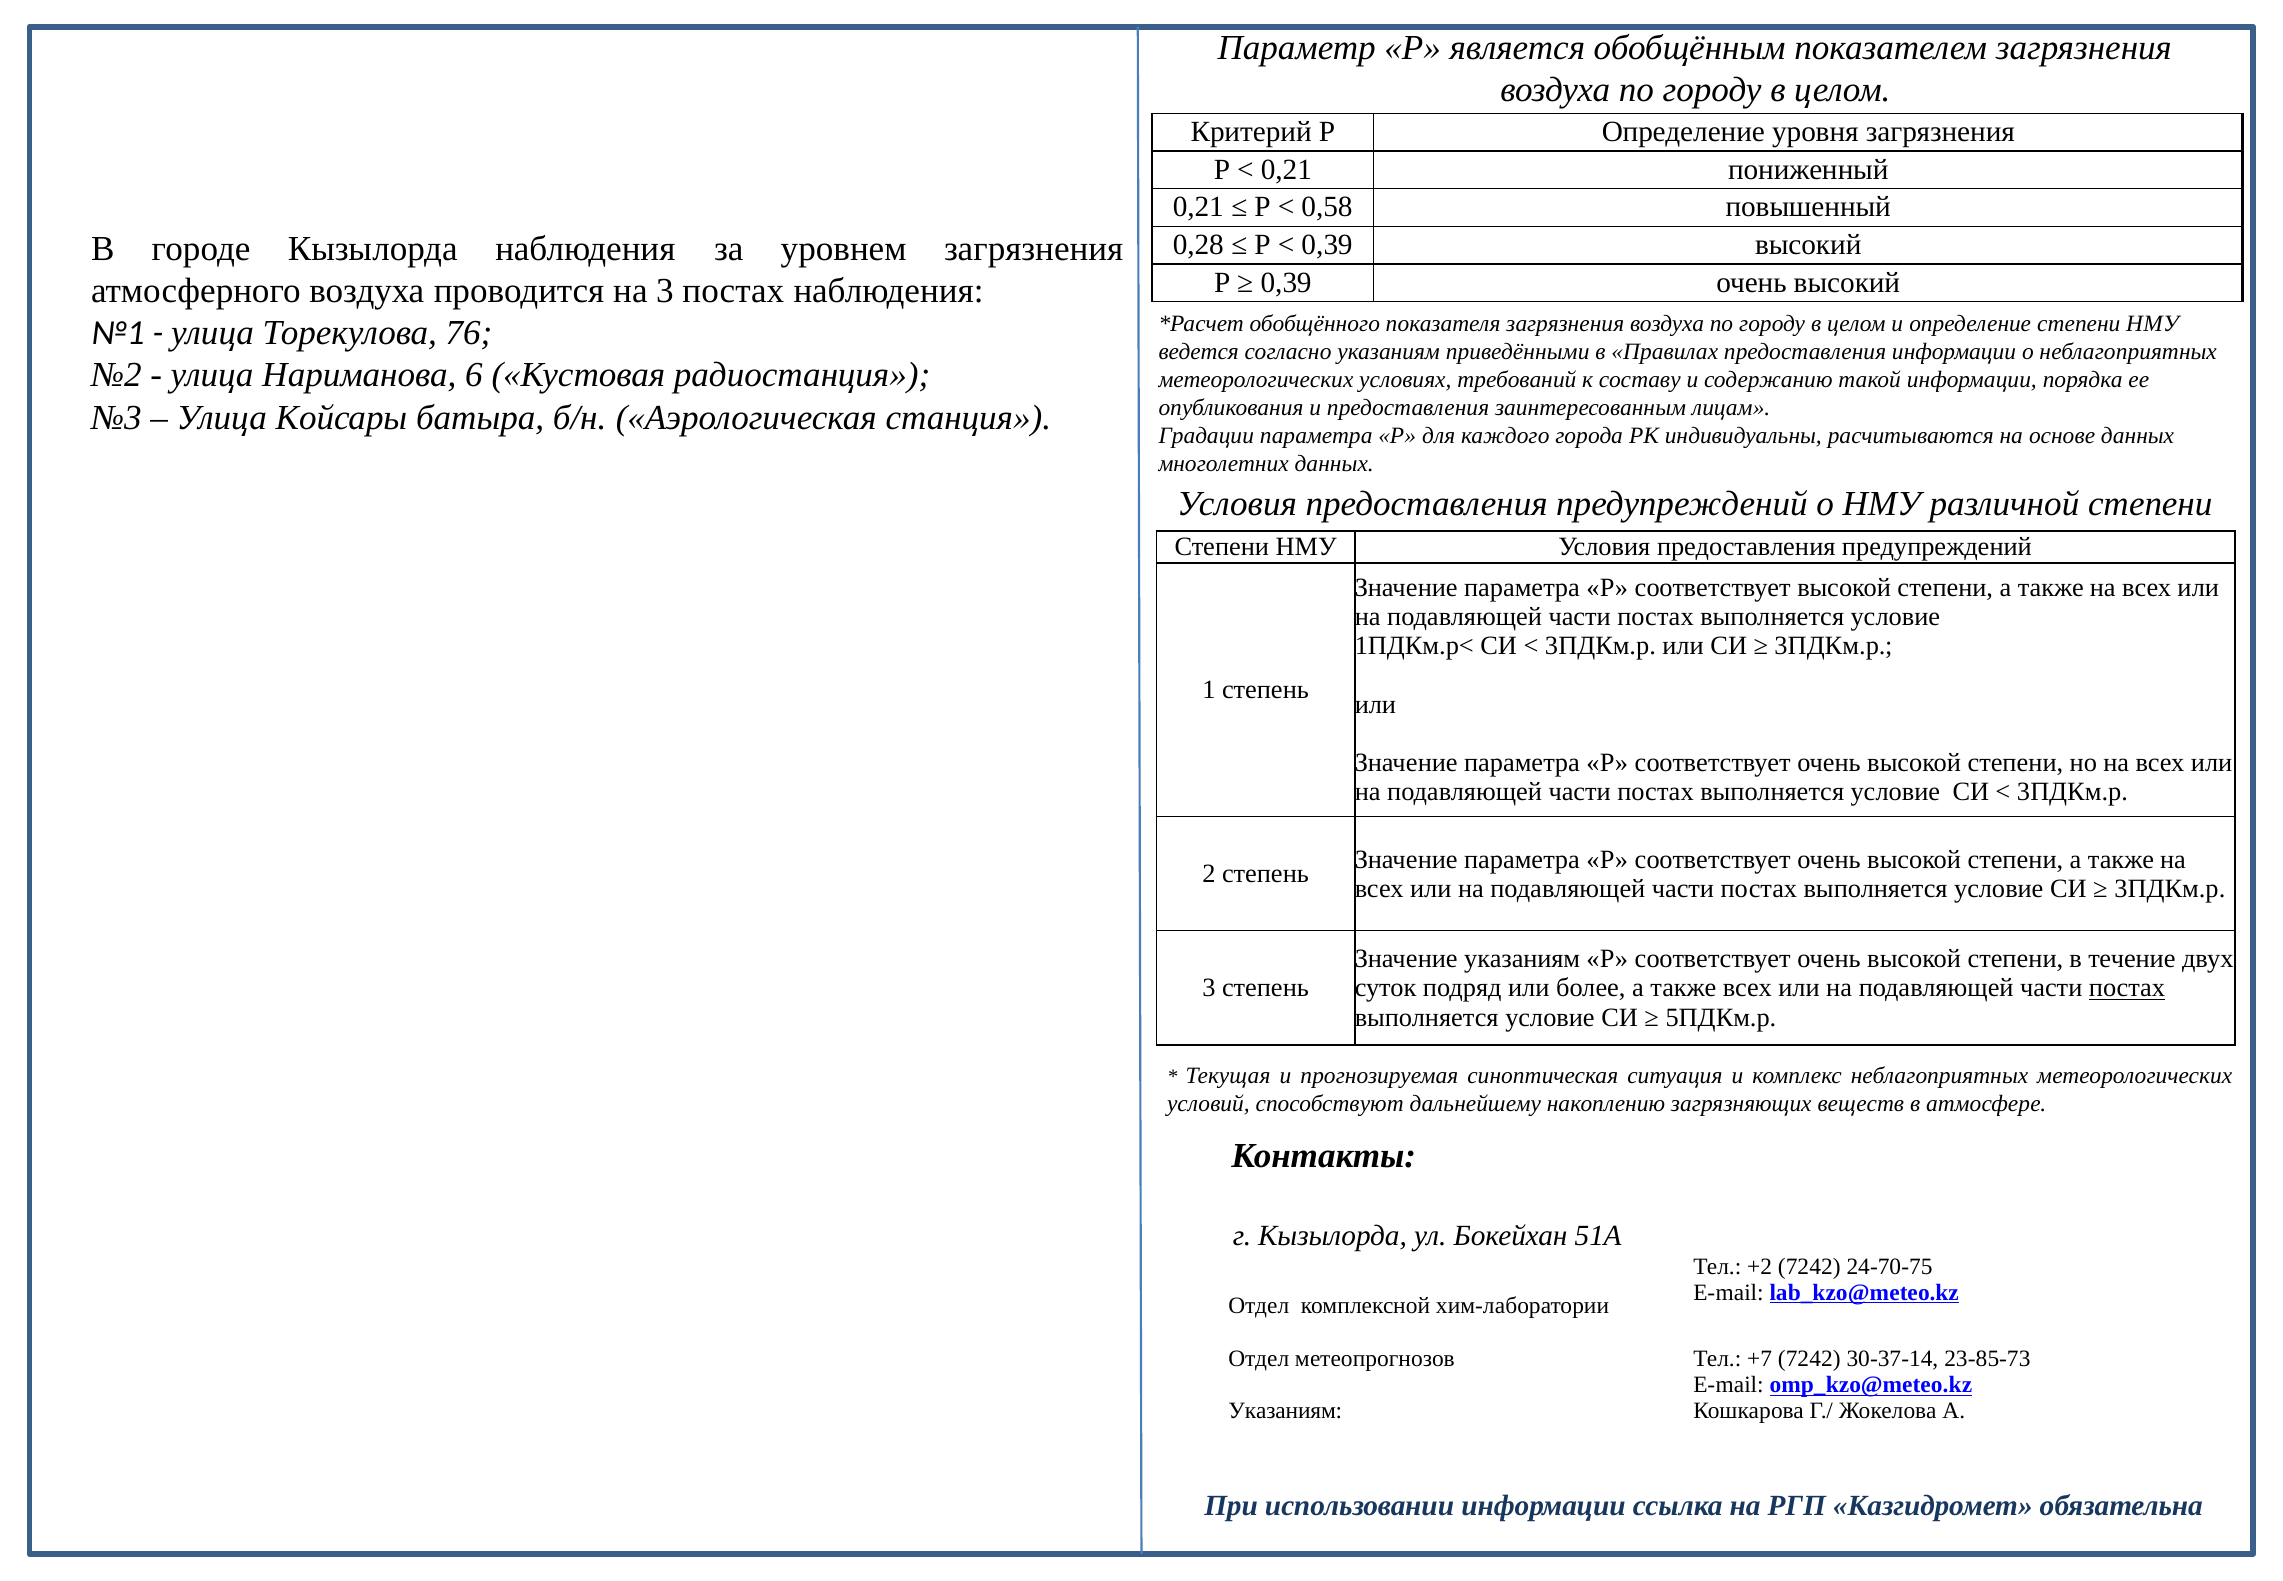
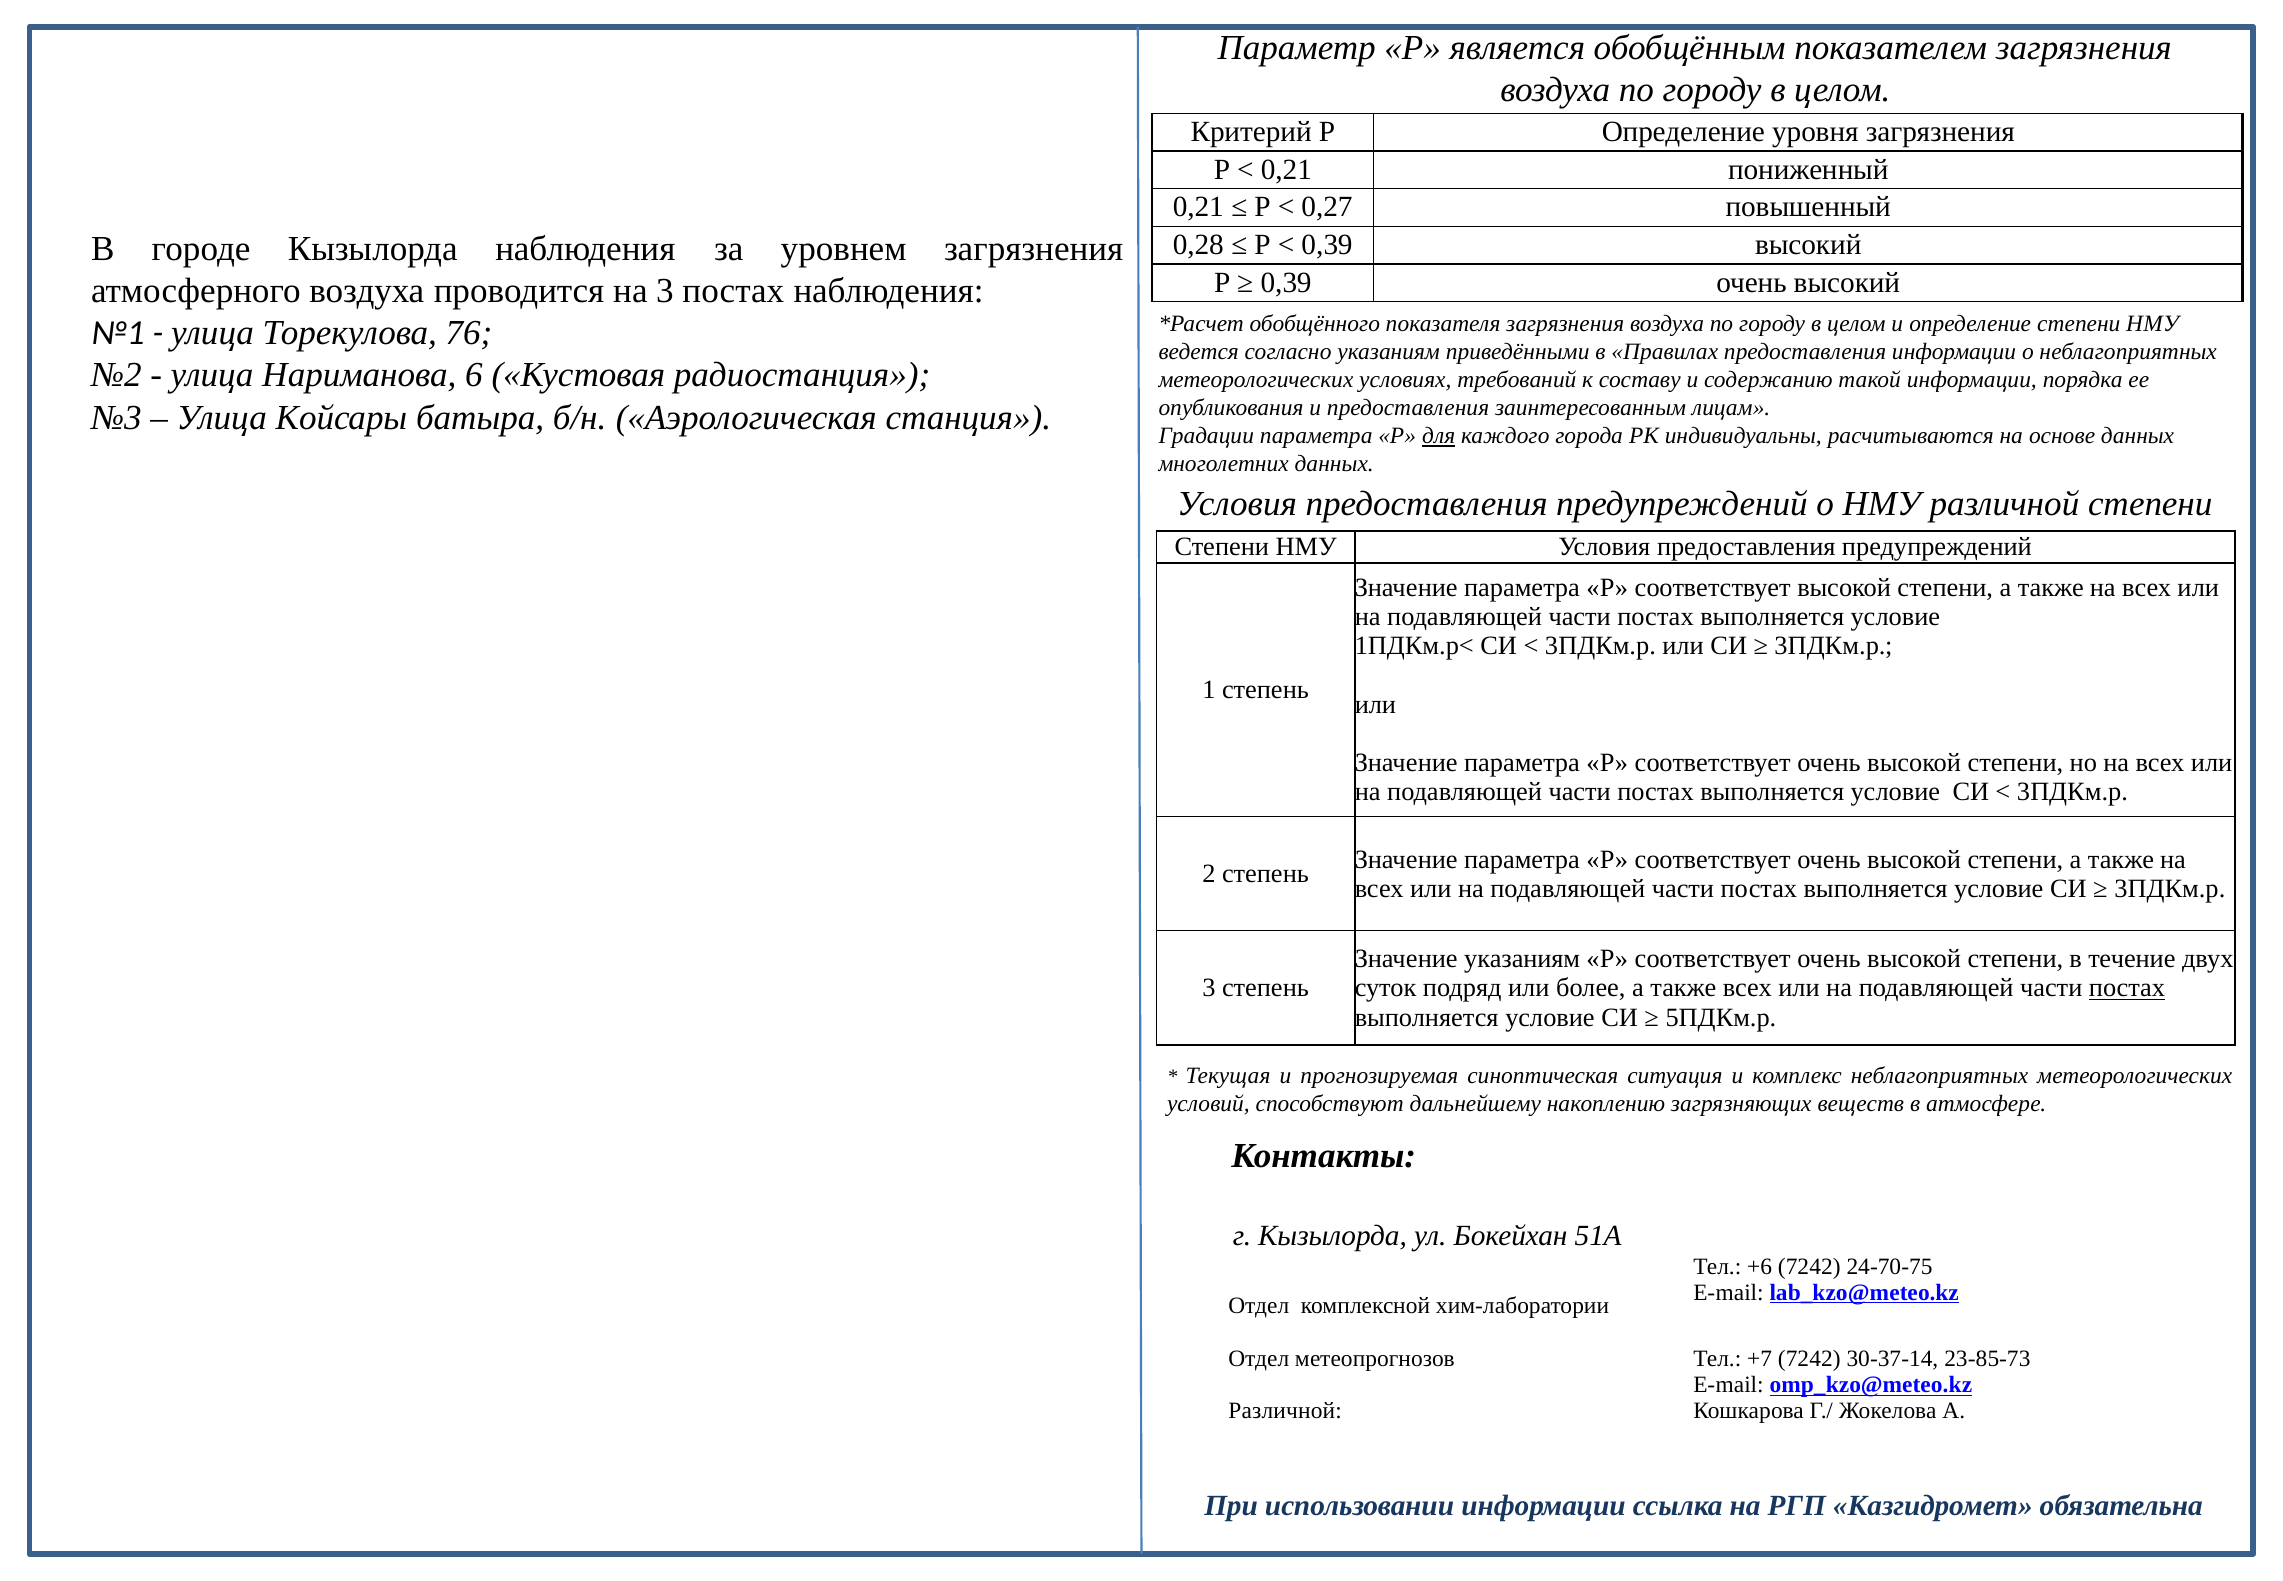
0,58: 0,58 -> 0,27
для underline: none -> present
+2: +2 -> +6
Указаниям at (1285, 1410): Указаниям -> Различной
